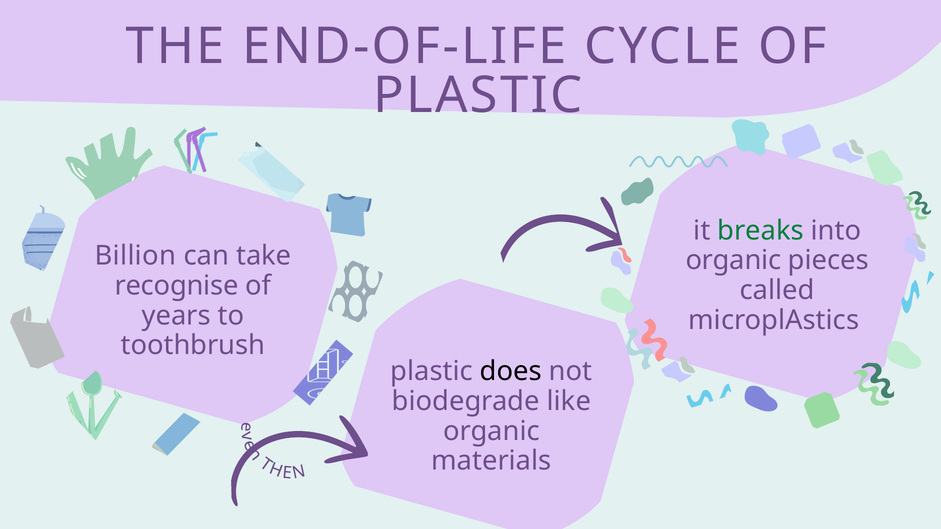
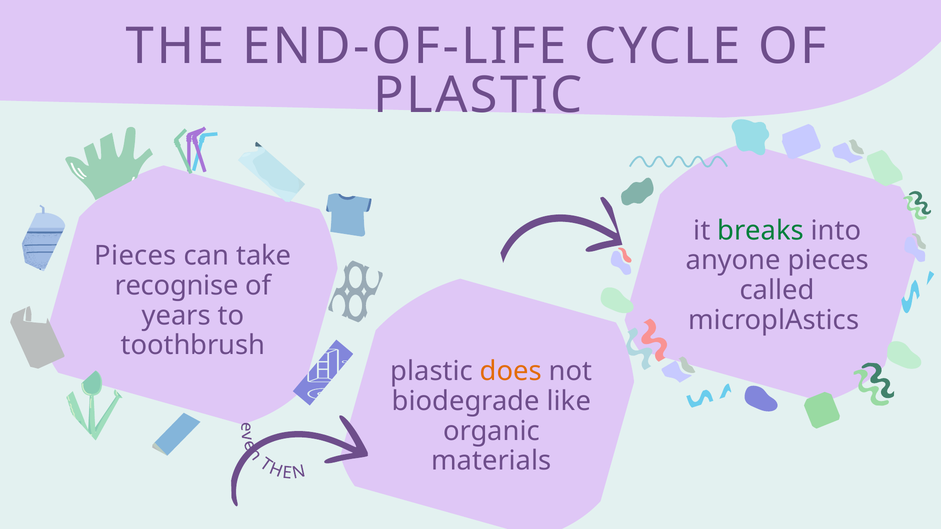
Billion at (135, 256): Billion -> Pieces
organic at (733, 261): organic -> anyone
does colour: black -> orange
